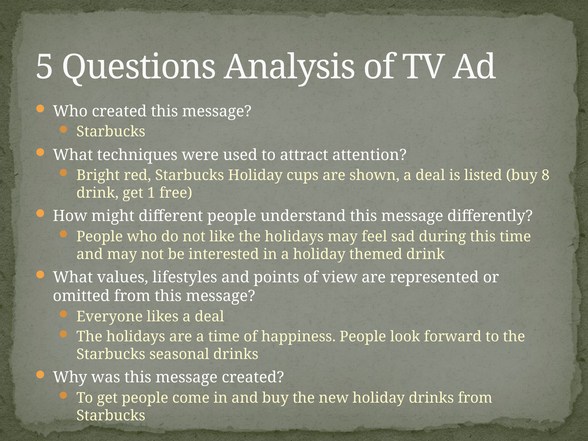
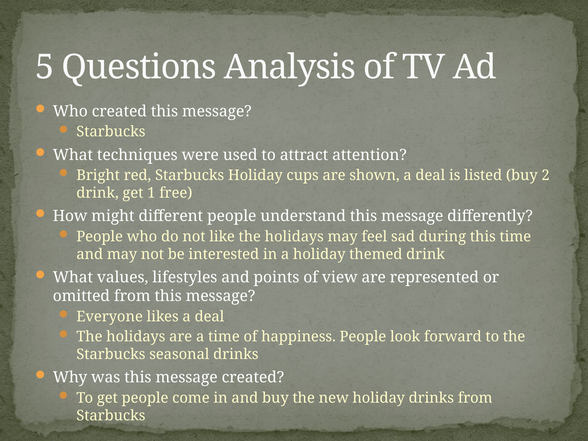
8: 8 -> 2
